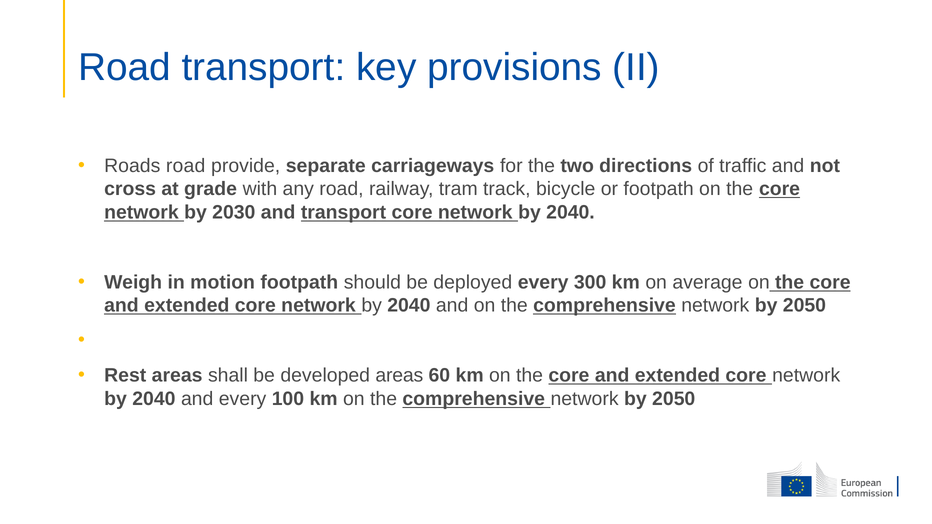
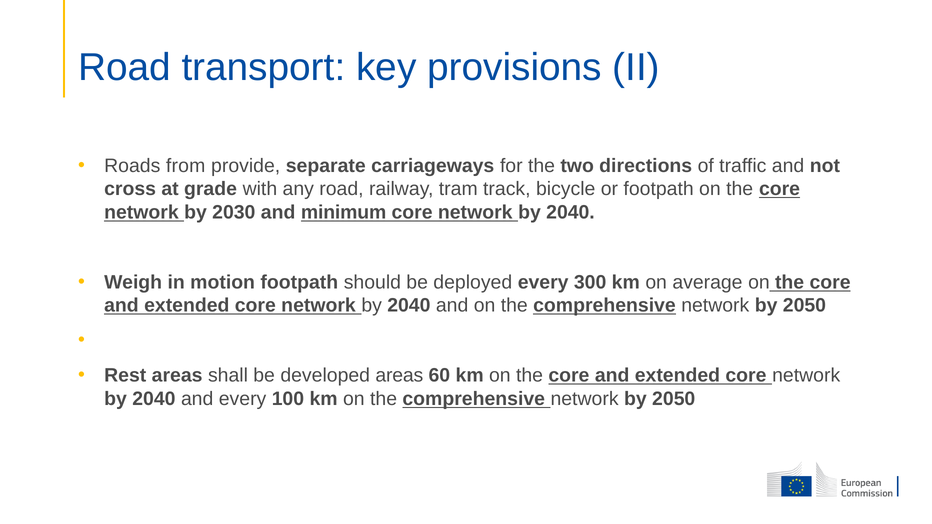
Roads road: road -> from
and transport: transport -> minimum
